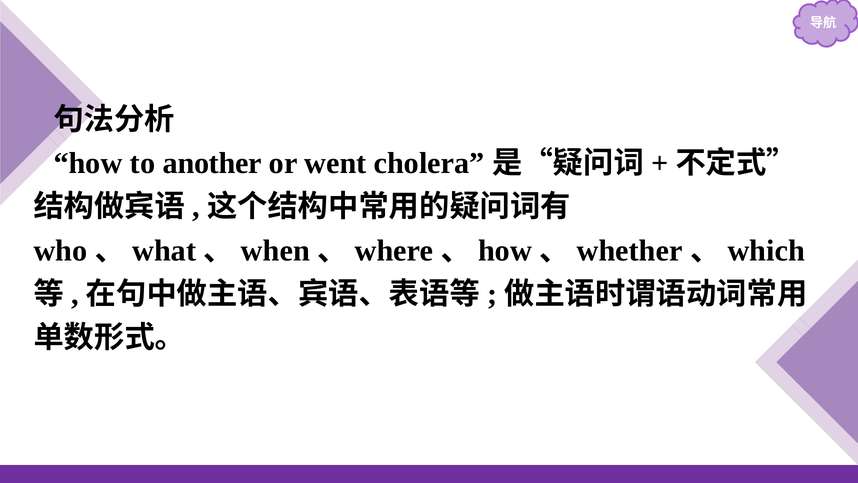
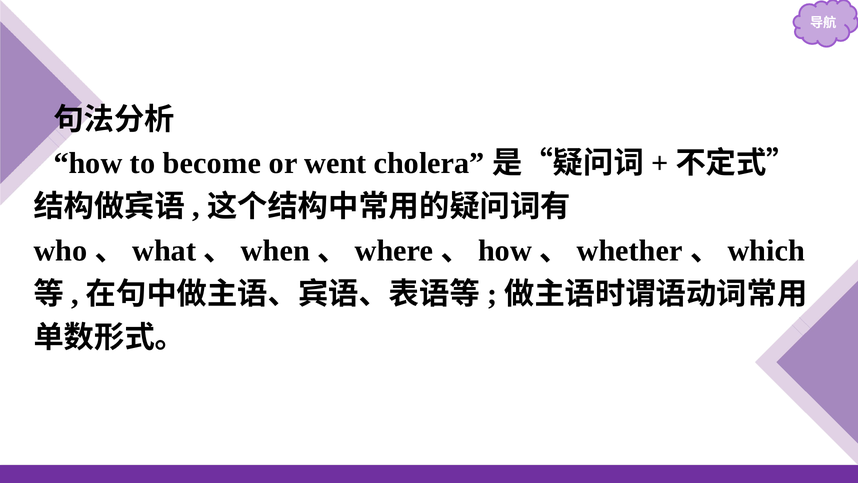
another: another -> become
